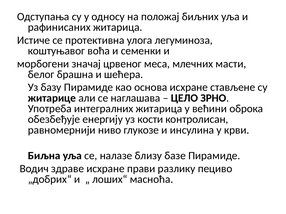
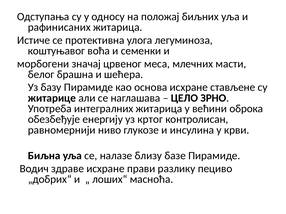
кости: кости -> кртог
